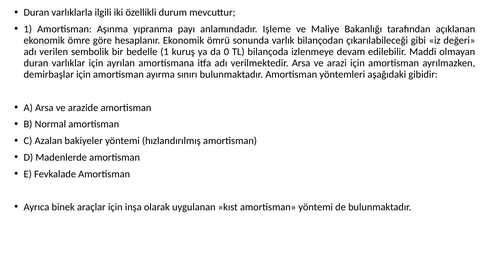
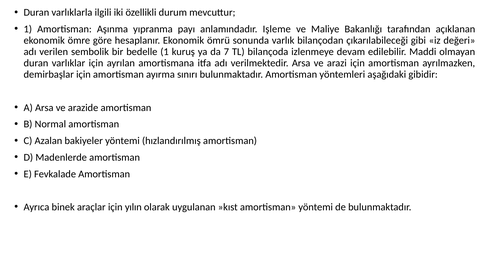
0: 0 -> 7
inşa: inşa -> yılın
